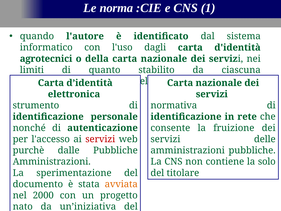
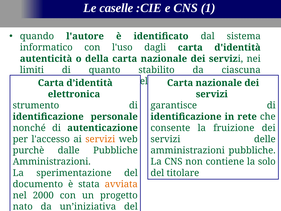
norma: norma -> caselle
agrotecnici: agrotecnici -> autenticità
normativa at (174, 105): normativa -> garantisce
servizi at (100, 139) colour: red -> orange
